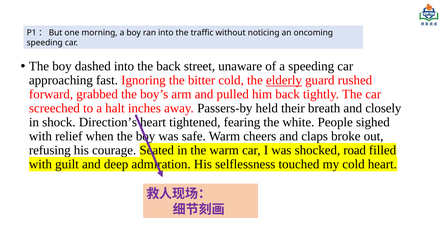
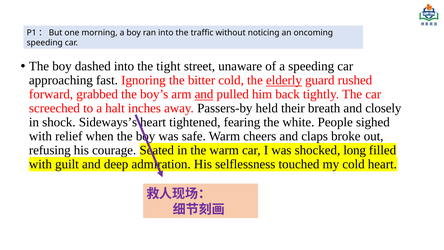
the back: back -> tight
and at (204, 94) underline: none -> present
Direction’s: Direction’s -> Sideways’s
road: road -> long
